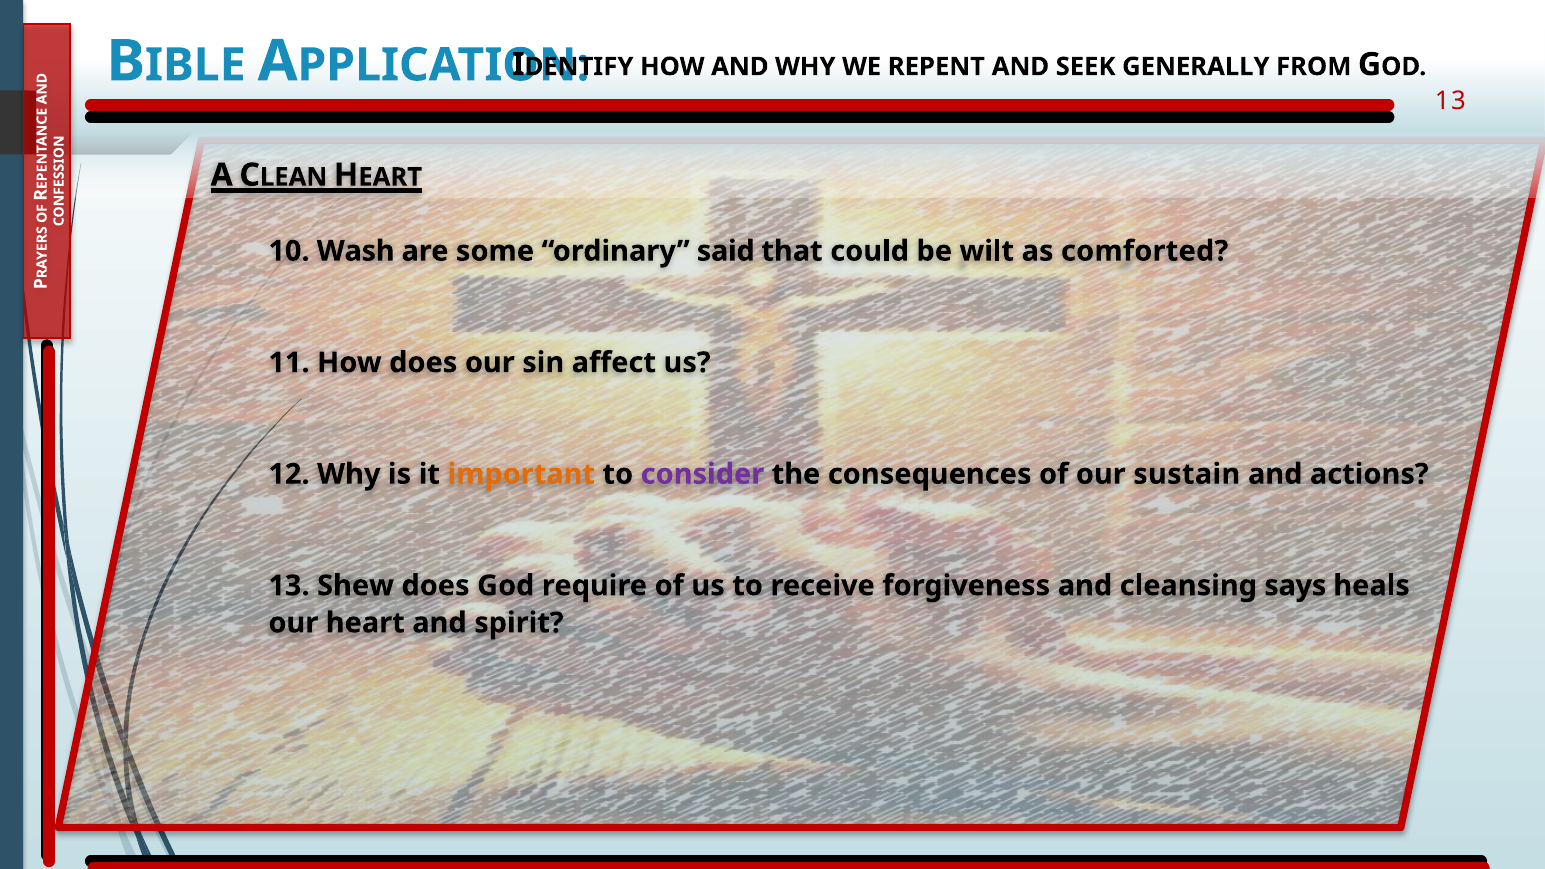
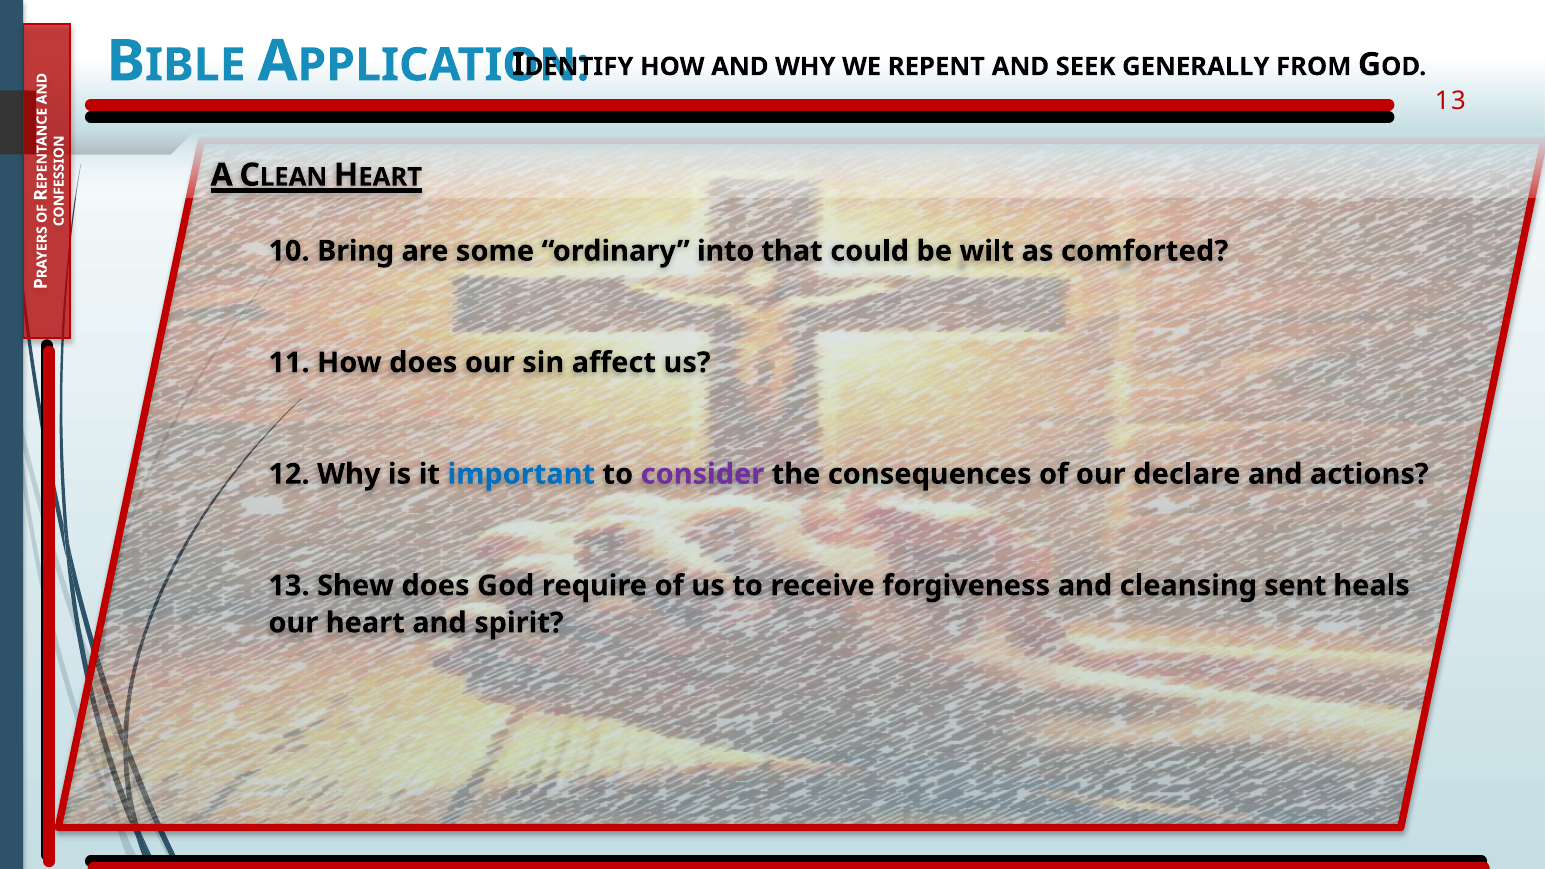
Wash: Wash -> Bring
said: said -> into
important colour: orange -> blue
sustain: sustain -> declare
says: says -> sent
